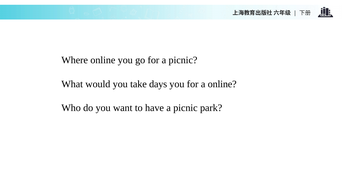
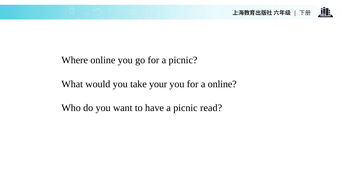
days: days -> your
park: park -> read
